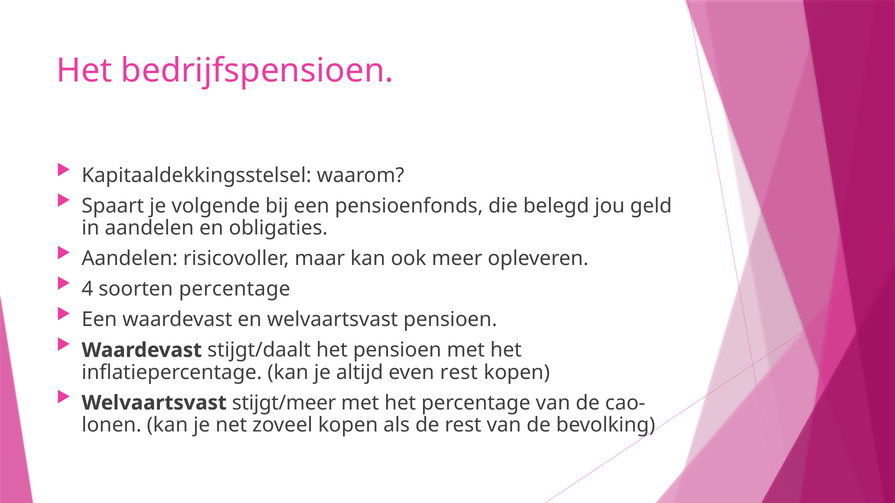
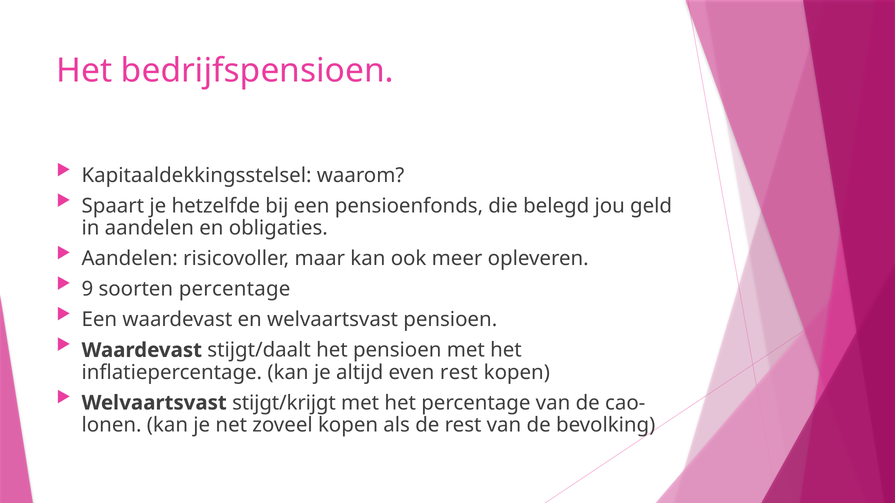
volgende: volgende -> hetzelfde
4: 4 -> 9
stijgt/meer: stijgt/meer -> stijgt/krijgt
